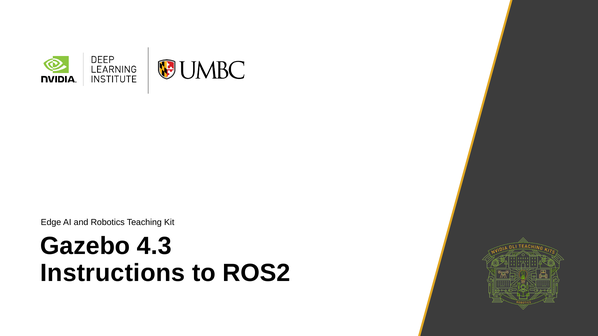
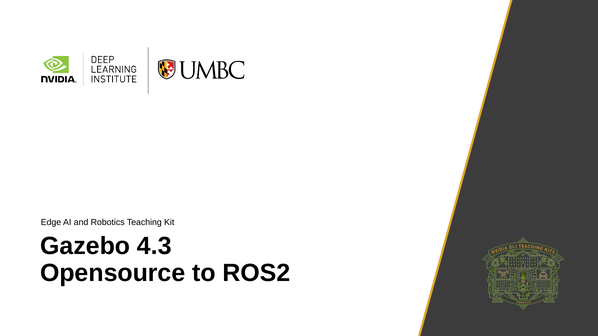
Instructions: Instructions -> Opensource
